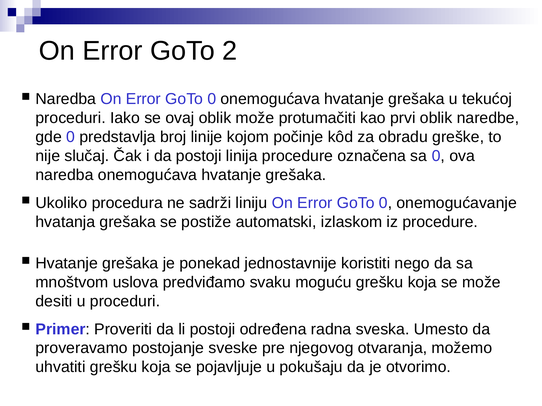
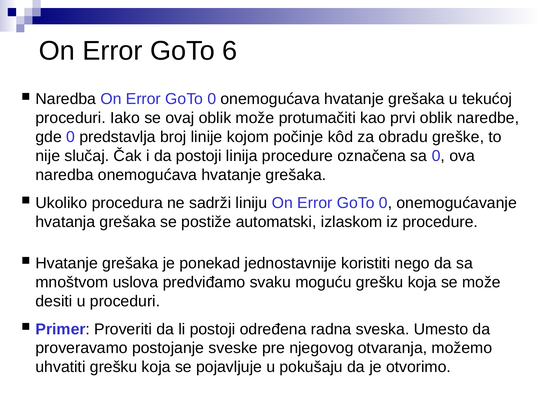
2: 2 -> 6
